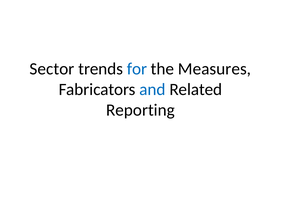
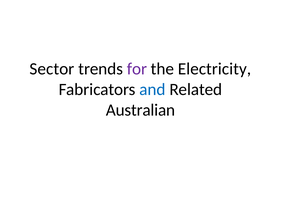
for colour: blue -> purple
Measures: Measures -> Electricity
Reporting: Reporting -> Australian
